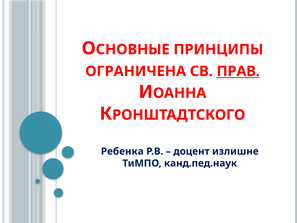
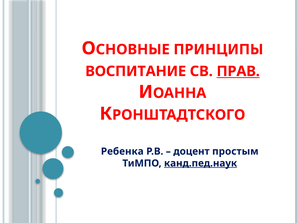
ОГРАНИЧЕНА: ОГРАНИЧЕНА -> ВОСПИТАНИЕ
излишне: излишне -> простым
канд.пед.наук underline: none -> present
